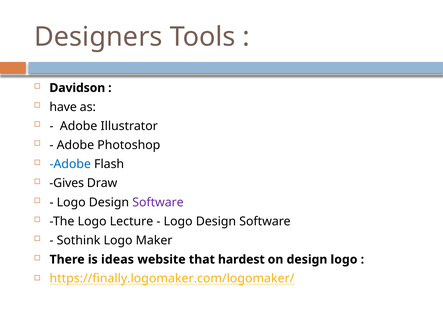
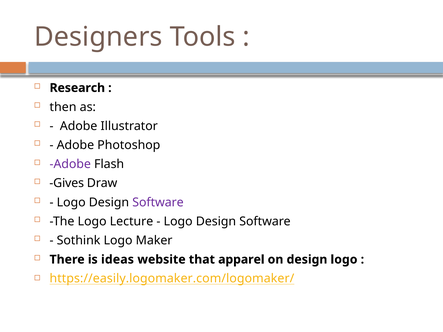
Davidson: Davidson -> Research
have: have -> then
Adobe at (70, 164) colour: blue -> purple
hardest: hardest -> apparel
https://finally.logomaker.com/logomaker/: https://finally.logomaker.com/logomaker/ -> https://easily.logomaker.com/logomaker/
